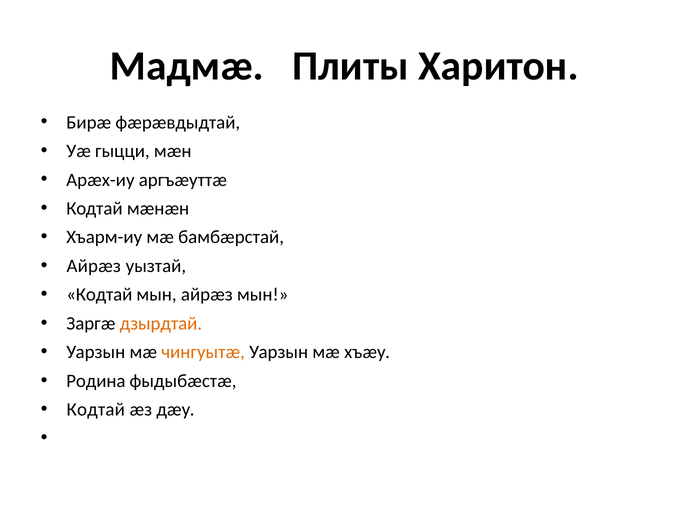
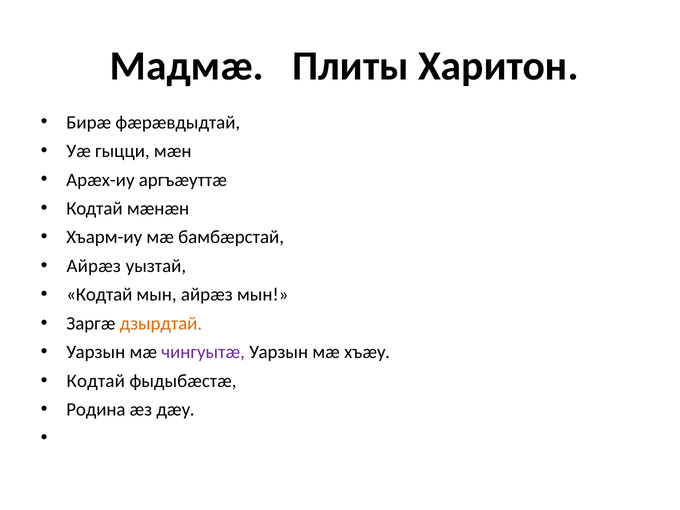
чингуытæ colour: orange -> purple
Родина at (96, 381): Родина -> Кодтай
Кодтай at (96, 410): Кодтай -> Родина
